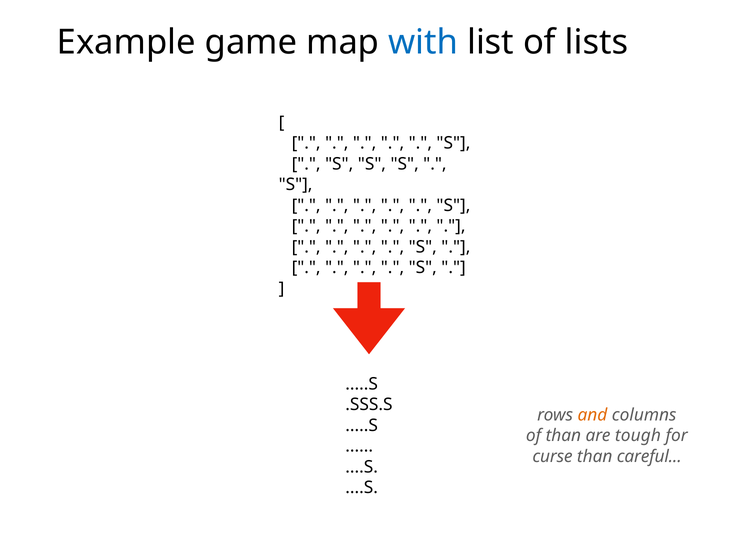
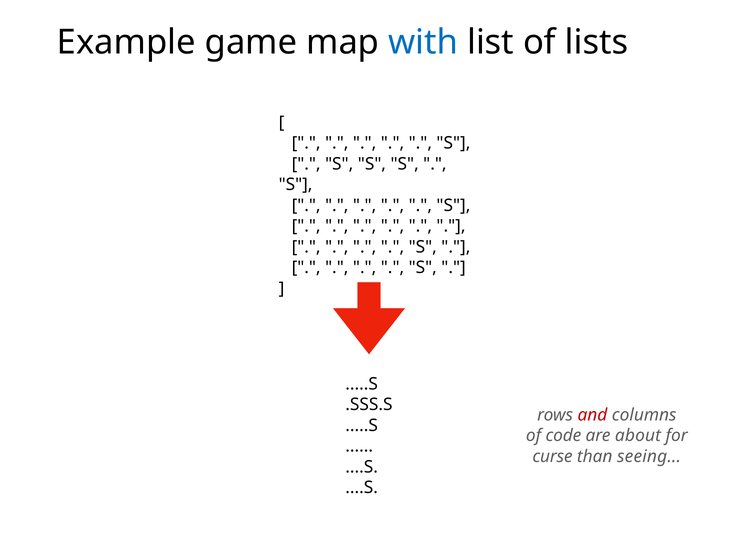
and colour: orange -> red
of than: than -> code
tough: tough -> about
careful: careful -> seeing
